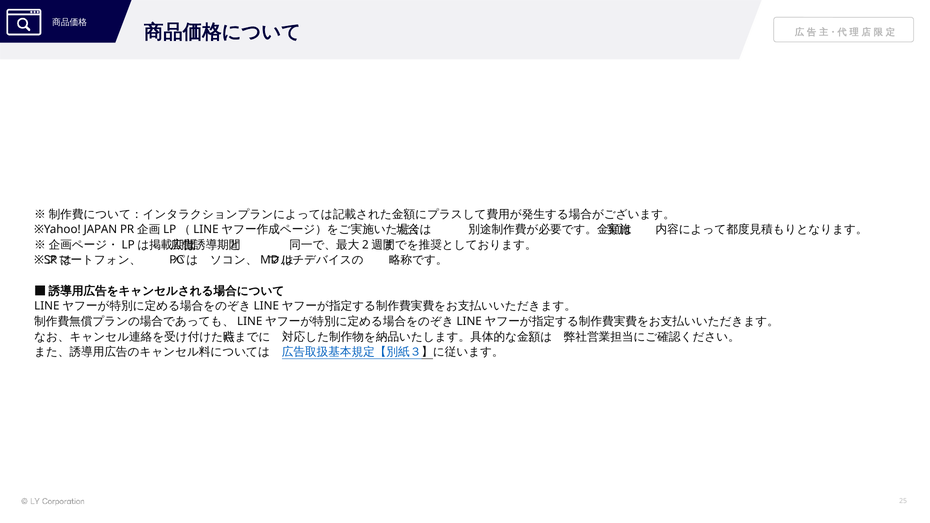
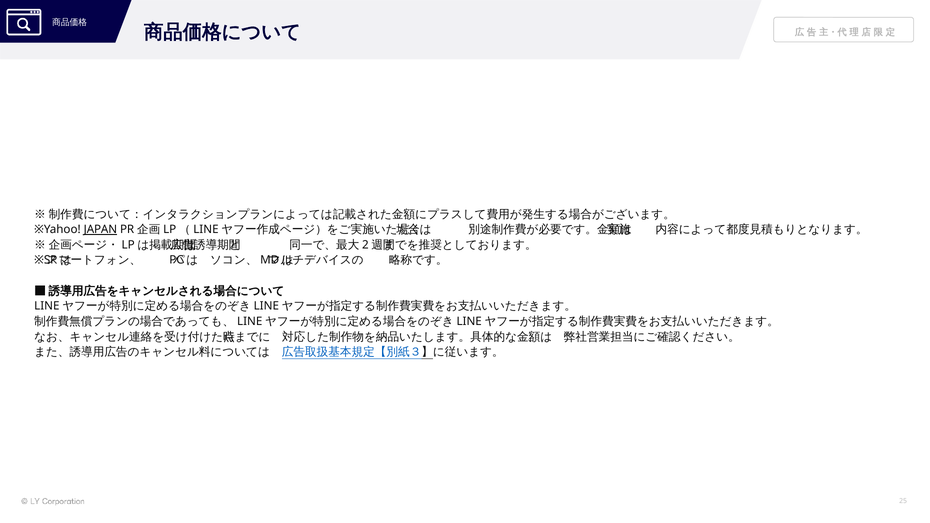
JAPAN underline: none -> present
